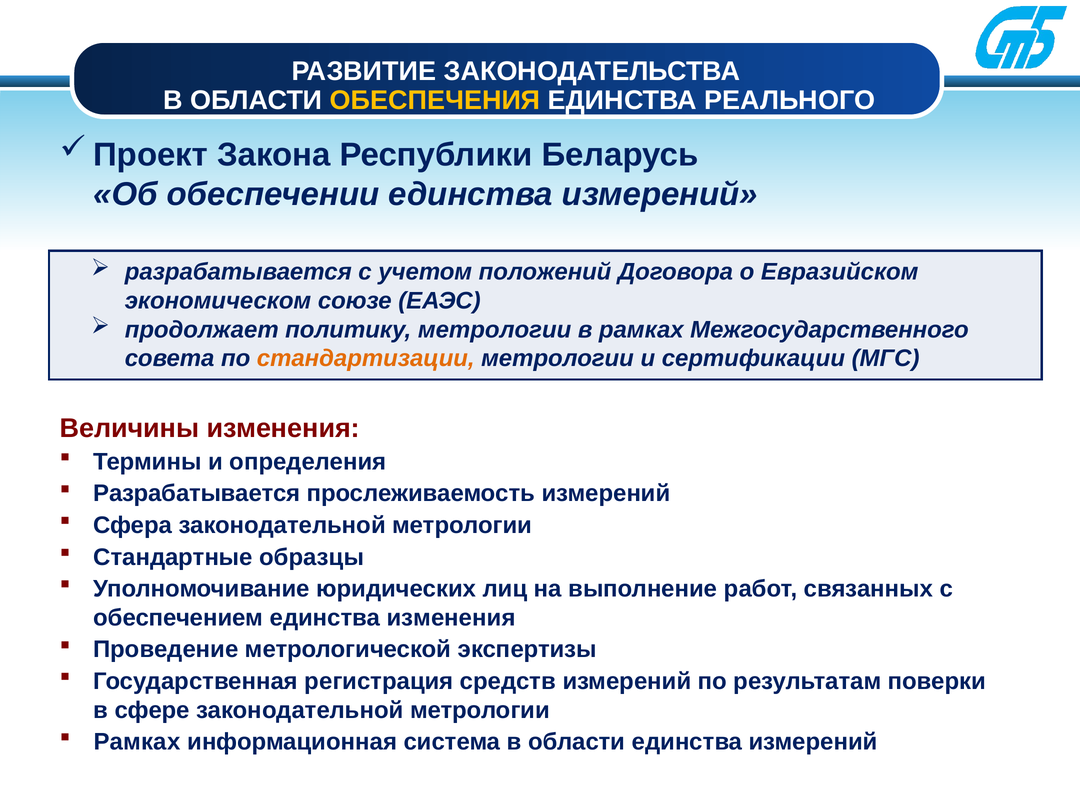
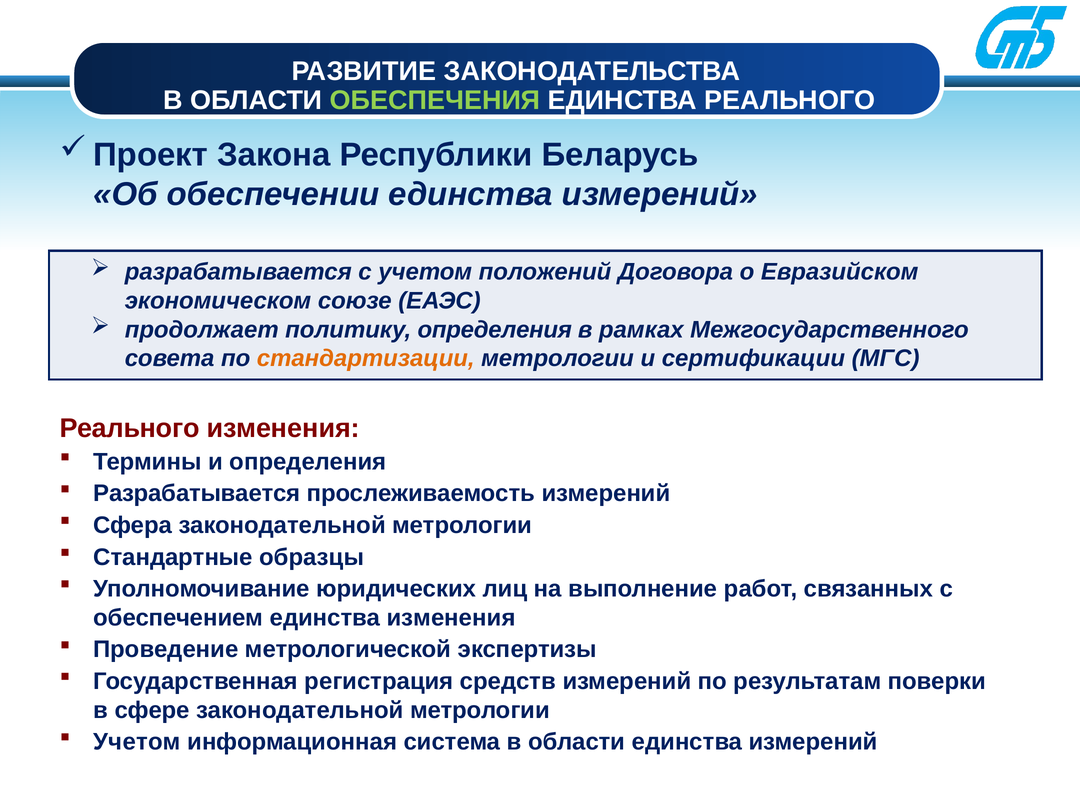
ОБЕСПЕЧЕНИЯ colour: yellow -> light green
политику метрологии: метрологии -> определения
Величины at (129, 428): Величины -> Реального
Рамках at (137, 742): Рамках -> Учетом
